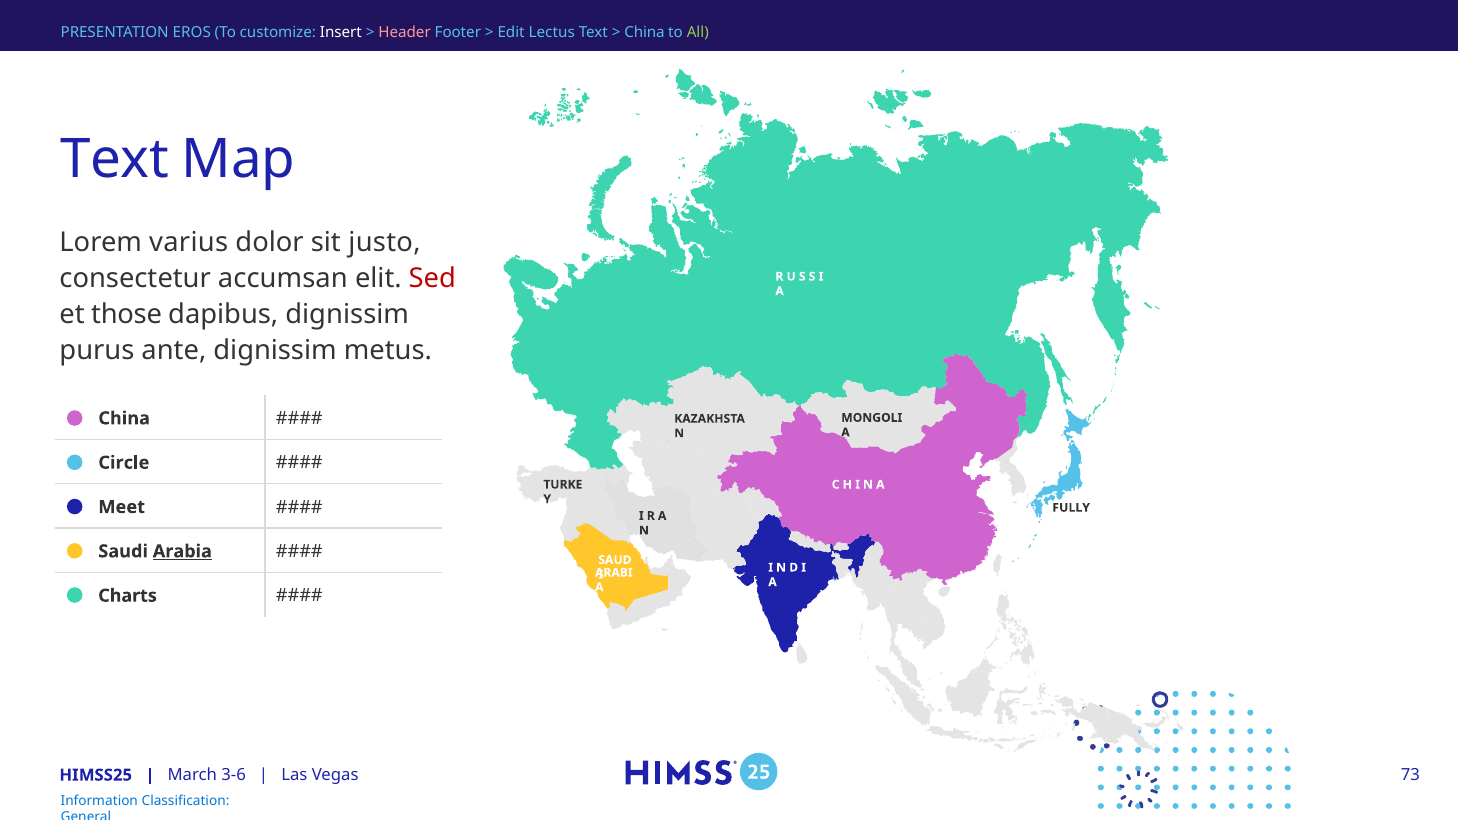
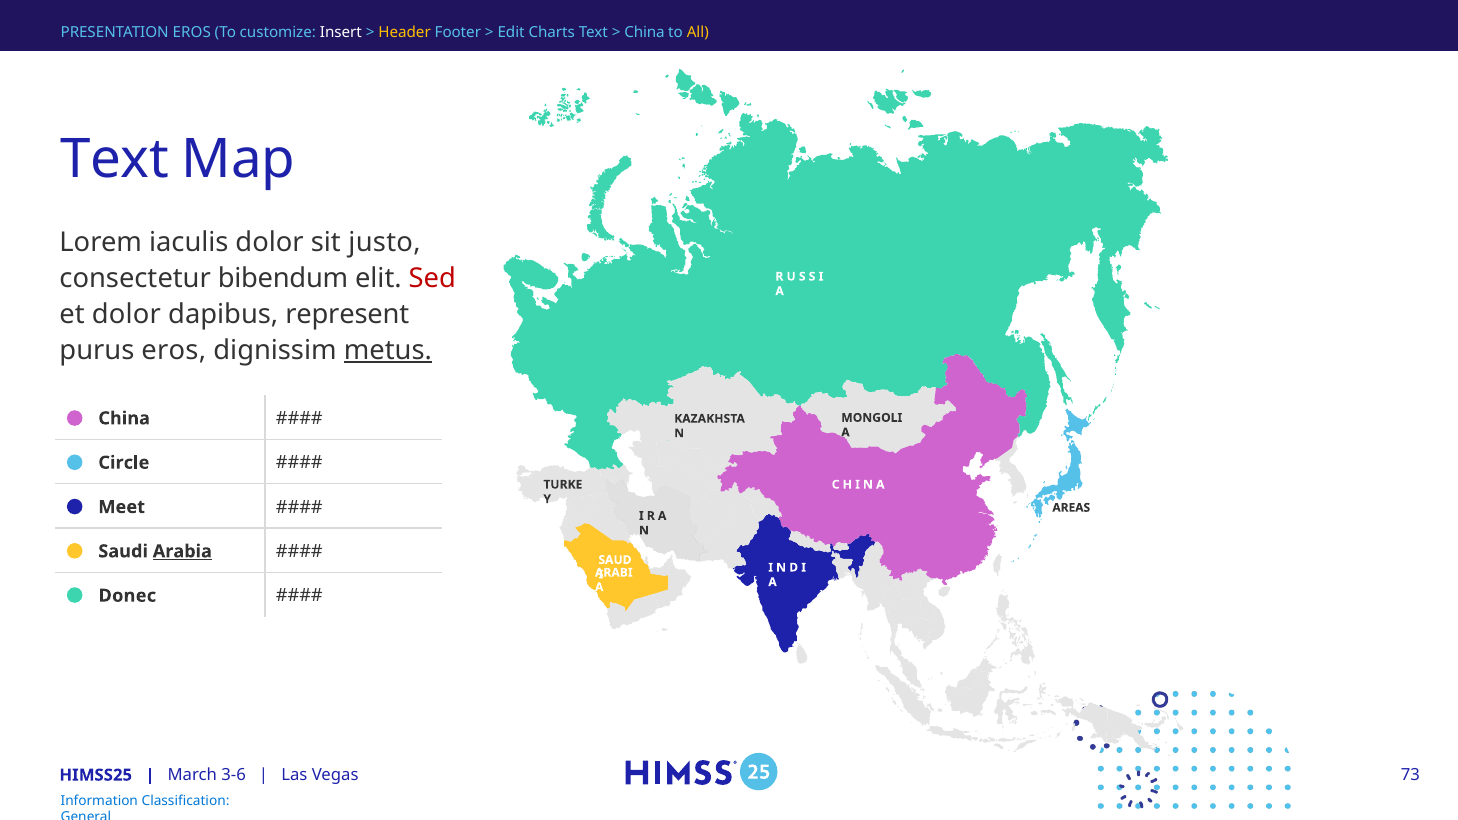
Header colour: pink -> yellow
Lectus: Lectus -> Charts
All colour: light green -> yellow
varius: varius -> iaculis
accumsan: accumsan -> bibendum
et those: those -> dolor
dapibus dignissim: dignissim -> represent
purus ante: ante -> eros
metus underline: none -> present
FULLY: FULLY -> AREAS
Charts: Charts -> Donec
